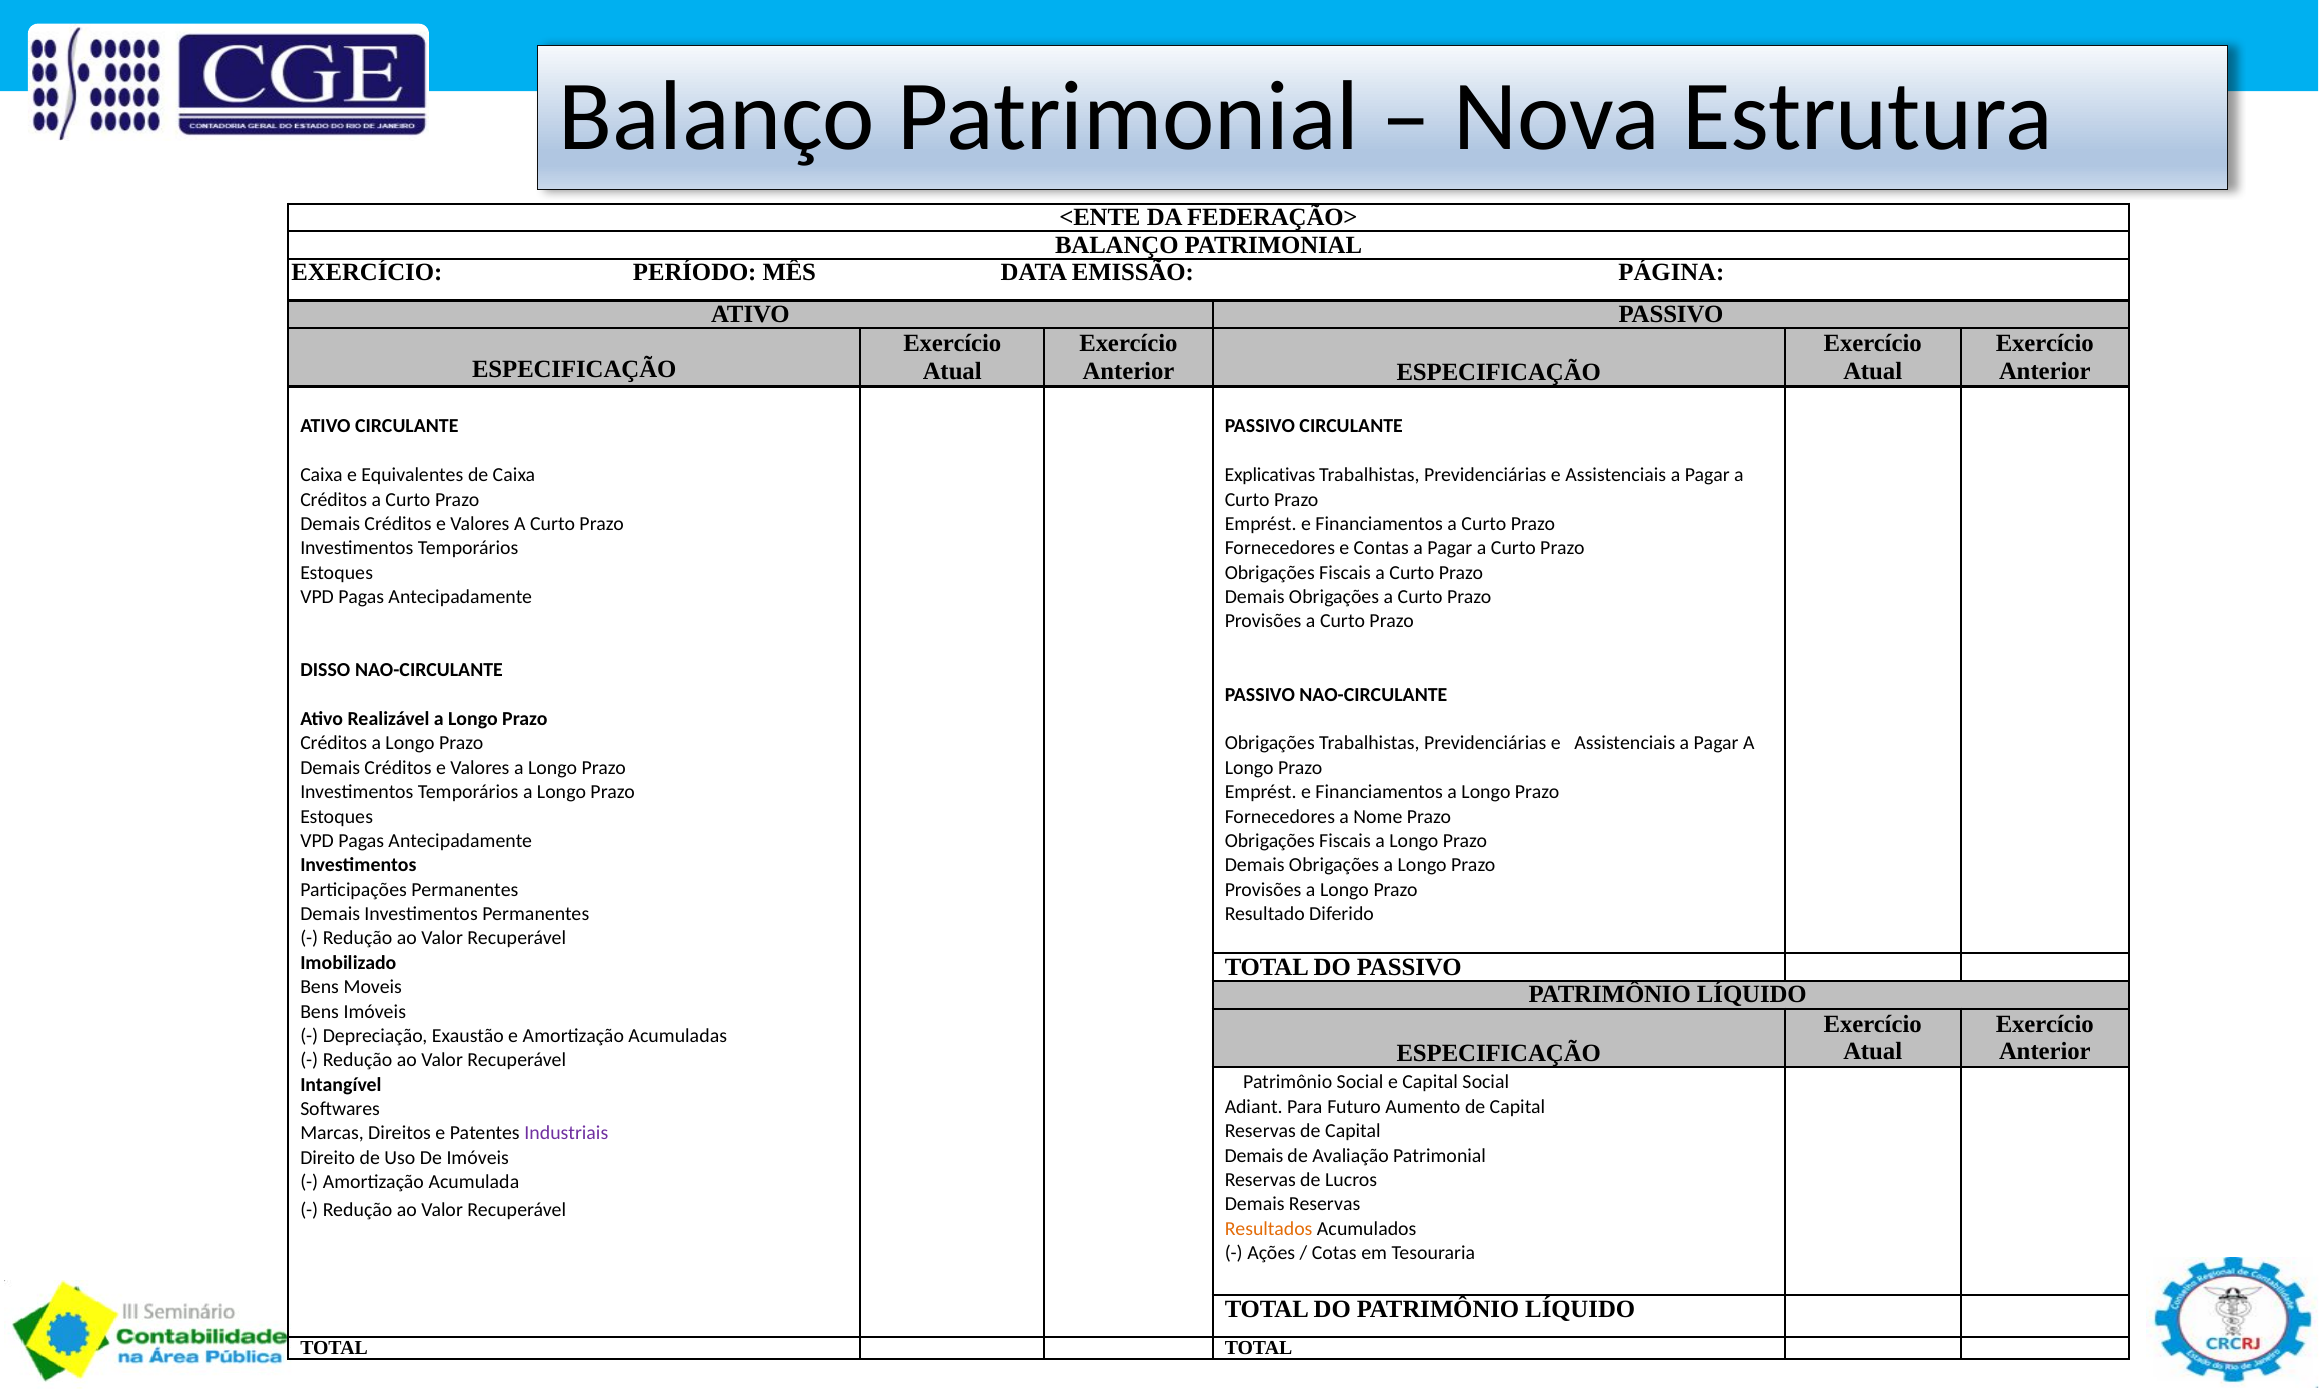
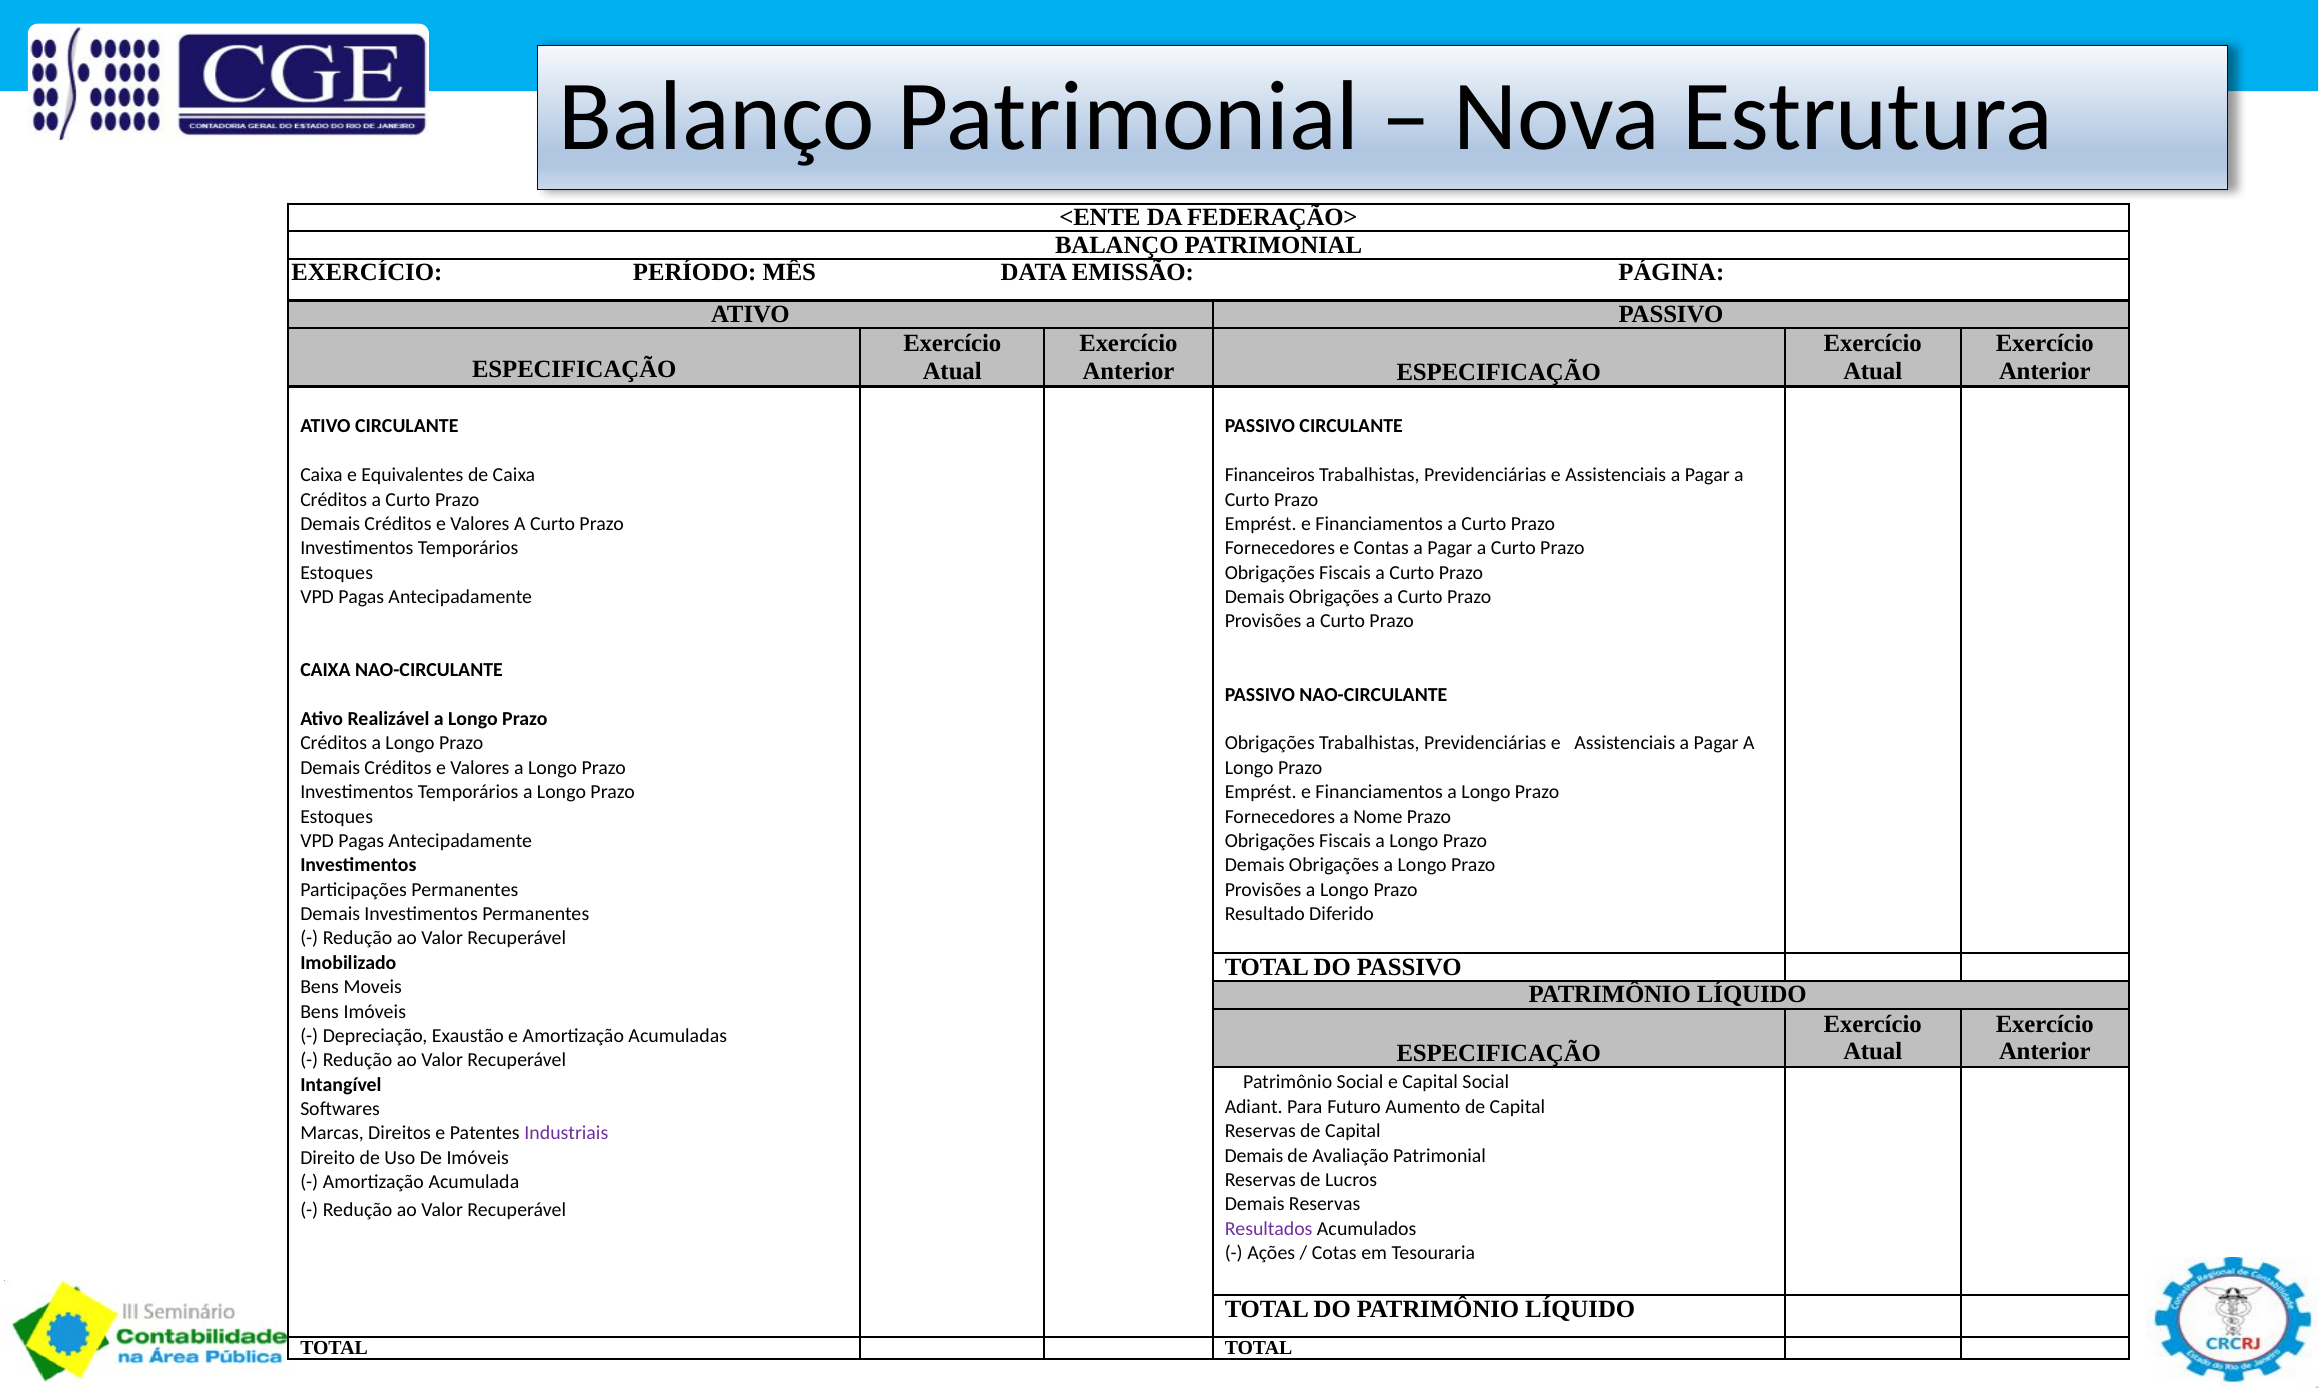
Explicativas: Explicativas -> Financeiros
DISSO at (325, 670): DISSO -> CAIXA
Resultados colour: orange -> purple
